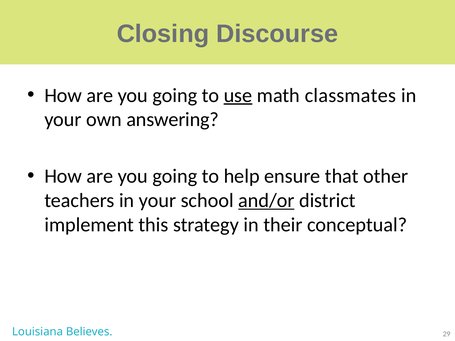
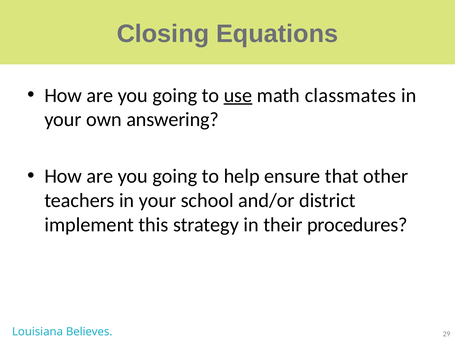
Discourse: Discourse -> Equations
and/or underline: present -> none
conceptual: conceptual -> procedures
